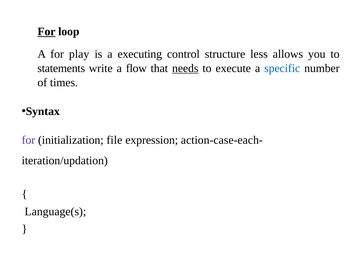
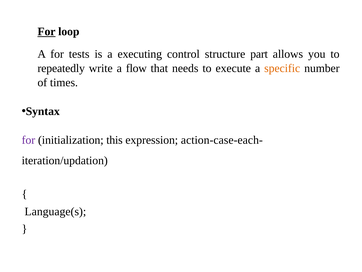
play: play -> tests
less: less -> part
statements: statements -> repeatedly
needs underline: present -> none
specific colour: blue -> orange
file: file -> this
